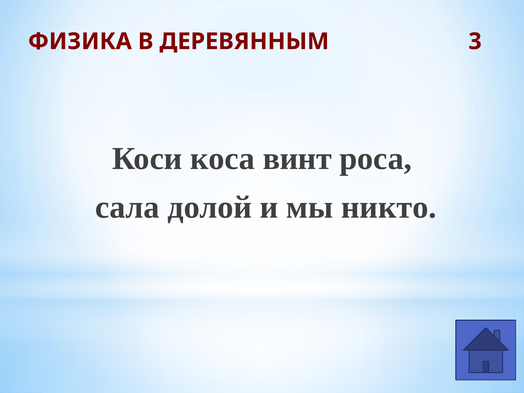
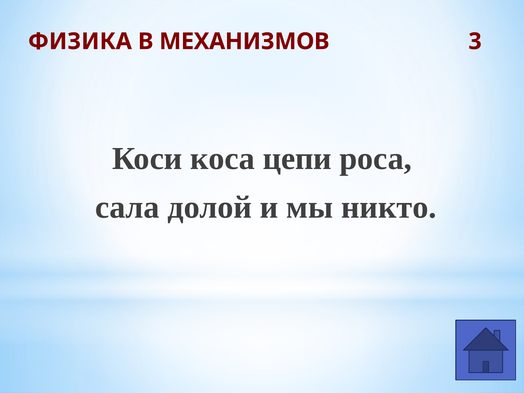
ДЕРЕВЯННЫМ: ДЕРЕВЯННЫМ -> МЕХАНИЗМОВ
винт: винт -> цепи
